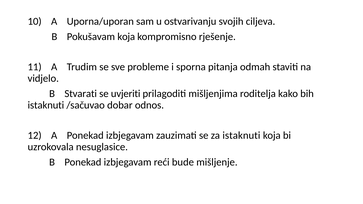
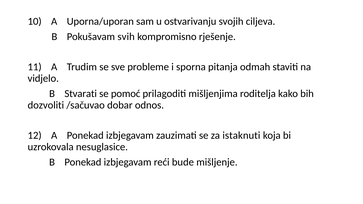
Pokušavam koja: koja -> svih
uvjeriti: uvjeriti -> pomoć
istaknuti at (46, 105): istaknuti -> dozvoliti
